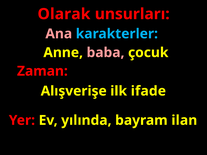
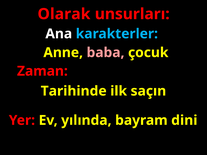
Ana colour: pink -> white
Alışverişe: Alışverişe -> Tarihinde
ifade: ifade -> saçın
ilan: ilan -> dini
